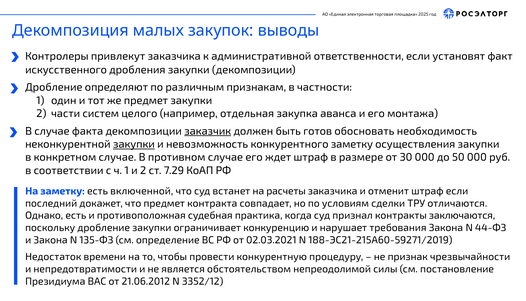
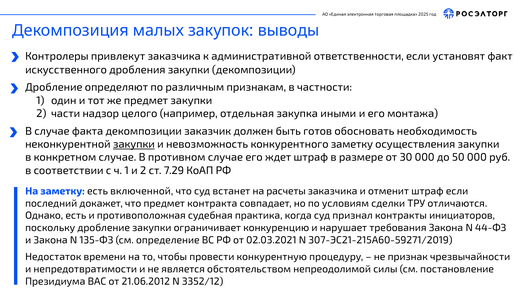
систем: систем -> надзор
аванса: аванса -> иными
заказчик underline: present -> none
заключаются: заключаются -> инициаторов
188-ЭС21-215А60-59271/2019: 188-ЭС21-215А60-59271/2019 -> 307-ЭС21-215А60-59271/2019
